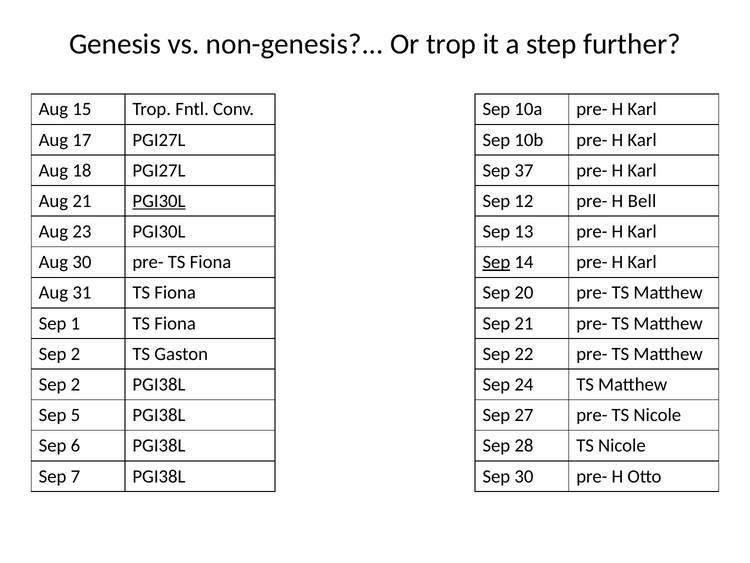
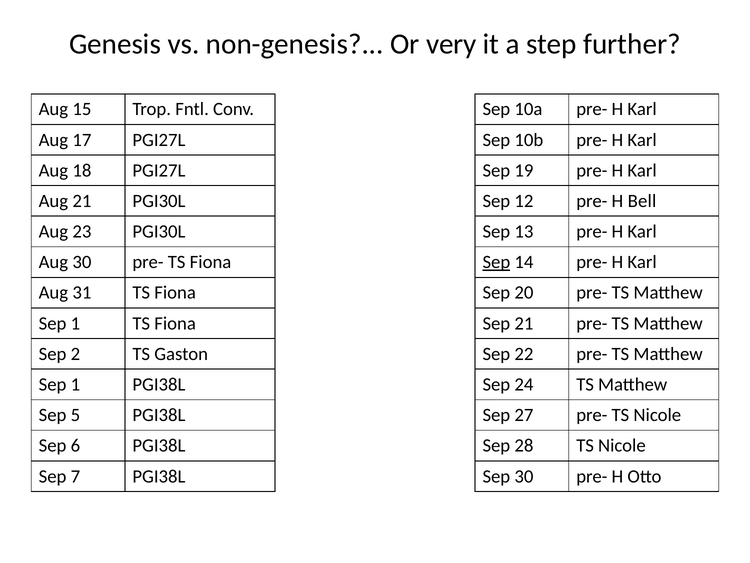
Or trop: trop -> very
37: 37 -> 19
PGI30L at (159, 201) underline: present -> none
2 at (75, 384): 2 -> 1
